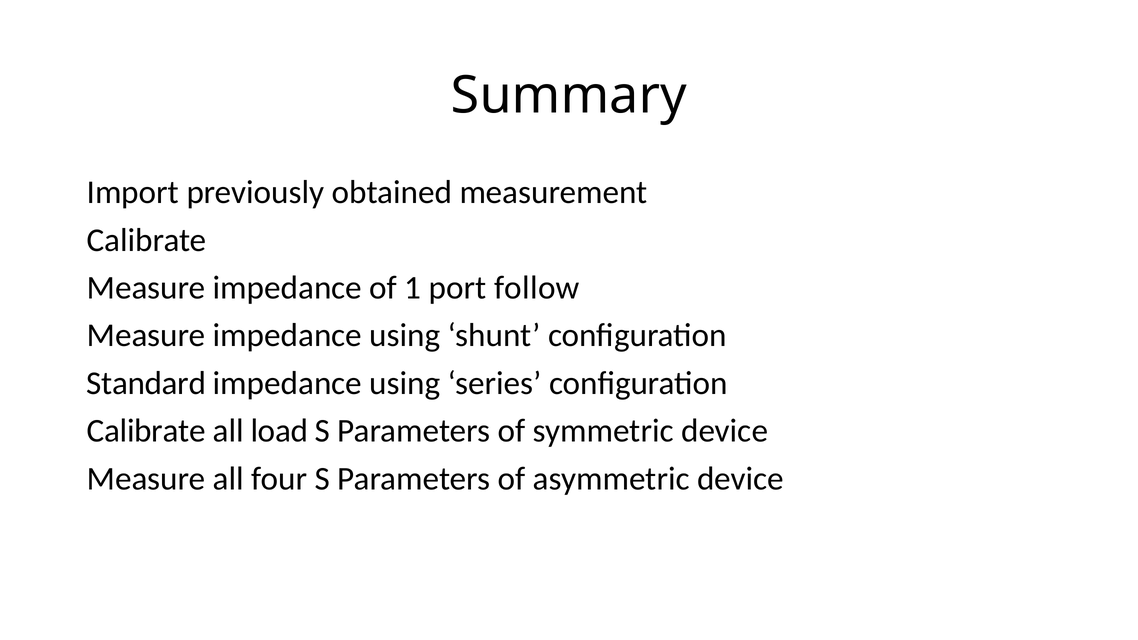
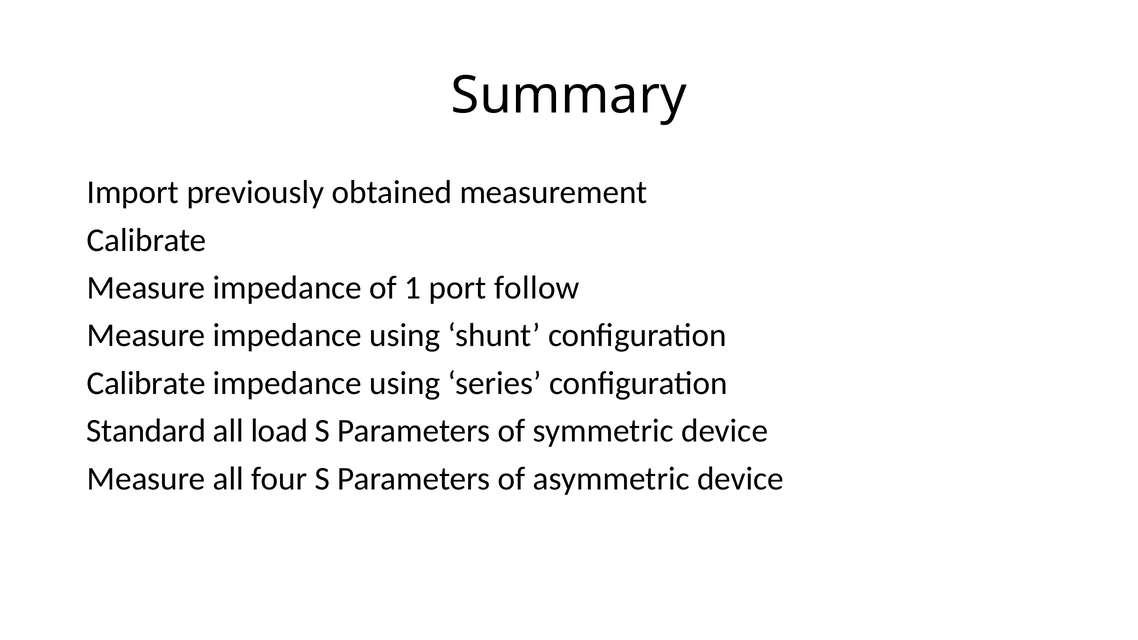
Standard at (146, 383): Standard -> Calibrate
Calibrate at (146, 431): Calibrate -> Standard
